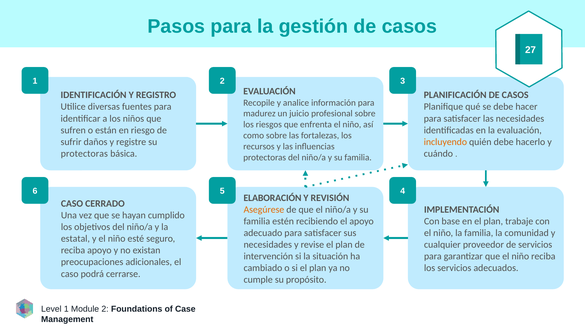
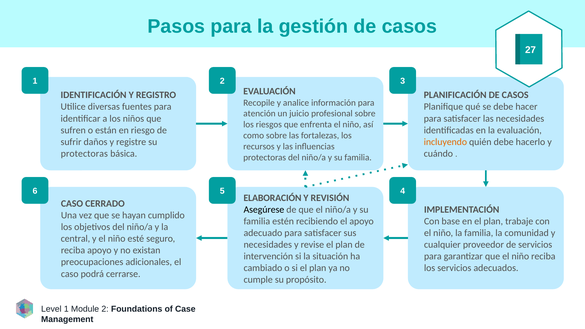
madurez: madurez -> atención
Asegúrese colour: orange -> black
estatal: estatal -> central
